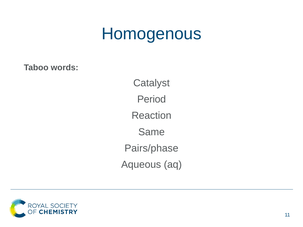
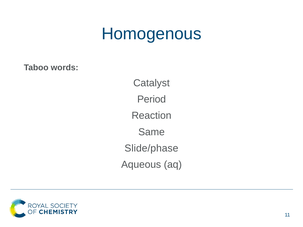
Pairs/phase: Pairs/phase -> Slide/phase
